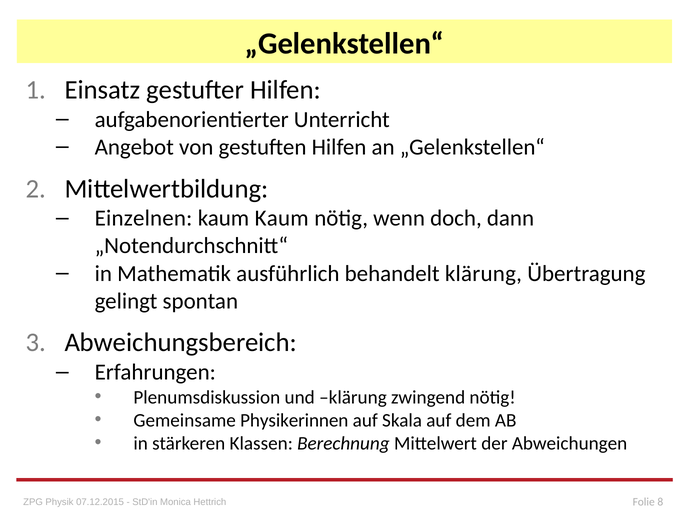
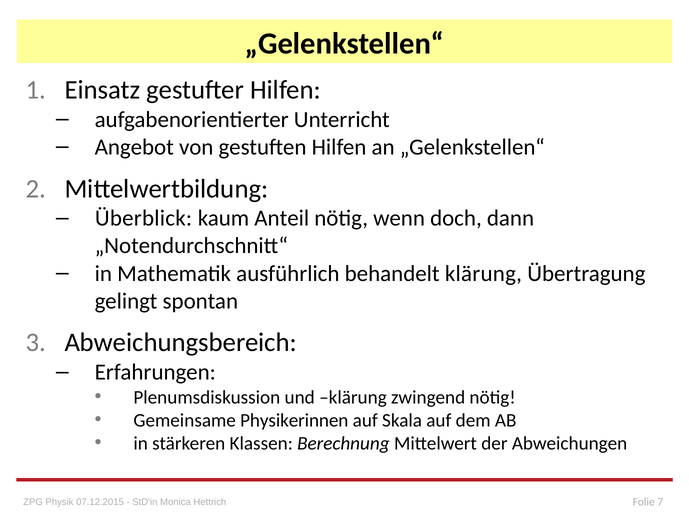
Einzelnen: Einzelnen -> Überblick
kaum Kaum: Kaum -> Anteil
8: 8 -> 7
